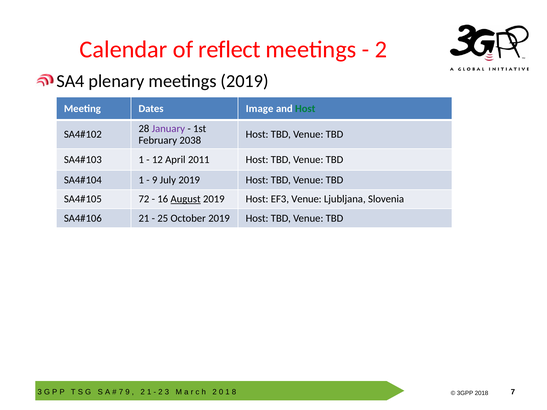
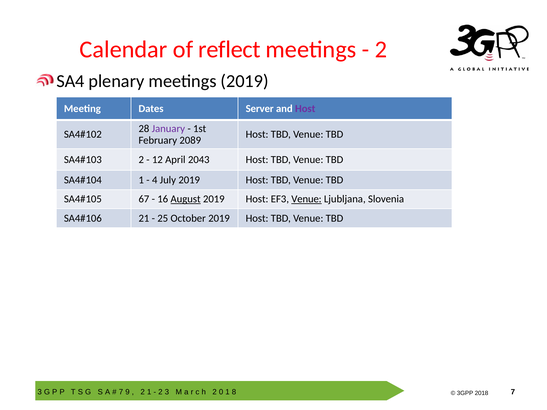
Image: Image -> Server
Host at (305, 109) colour: green -> purple
2038: 2038 -> 2089
1 at (141, 160): 1 -> 2
2011: 2011 -> 2043
9 at (155, 180): 9 -> 4
72: 72 -> 67
Venue at (306, 199) underline: none -> present
